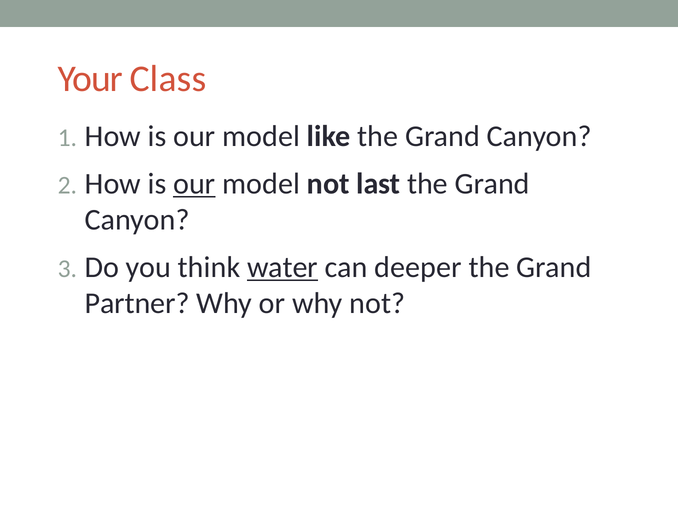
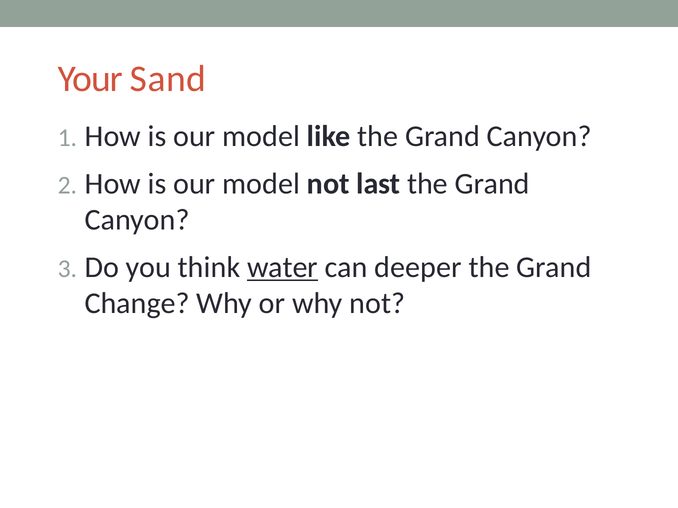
Class: Class -> Sand
our at (194, 184) underline: present -> none
Partner: Partner -> Change
